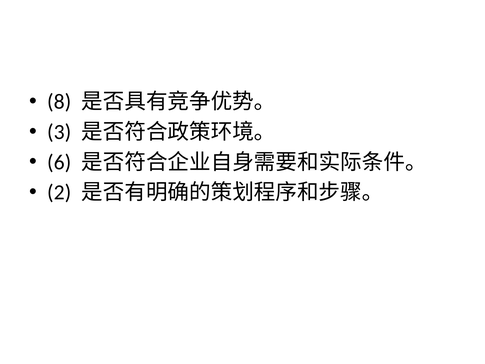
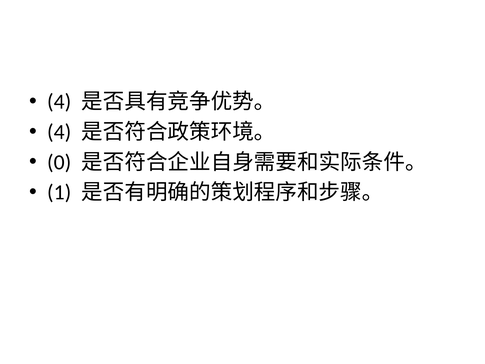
8 at (59, 102): 8 -> 4
3 at (59, 132): 3 -> 4
6: 6 -> 0
2: 2 -> 1
